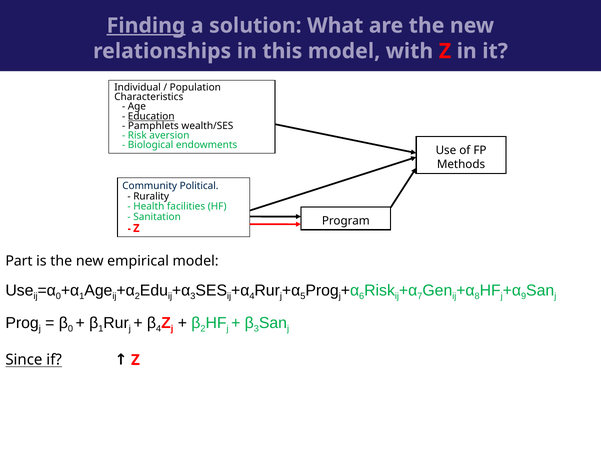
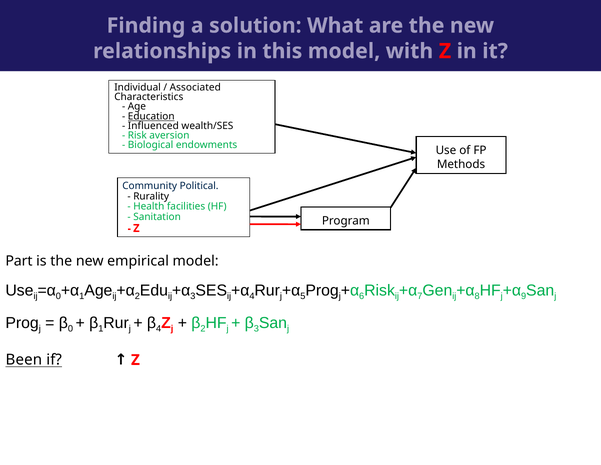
Finding underline: present -> none
Population: Population -> Associated
Pamphlets: Pamphlets -> Influenced
Since: Since -> Been
